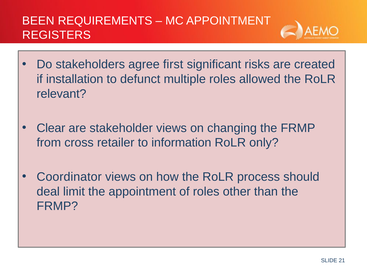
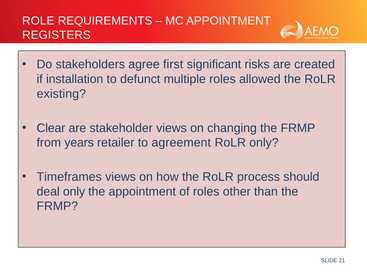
BEEN: BEEN -> ROLE
relevant: relevant -> existing
cross: cross -> years
information: information -> agreement
Coordinator: Coordinator -> Timeframes
deal limit: limit -> only
